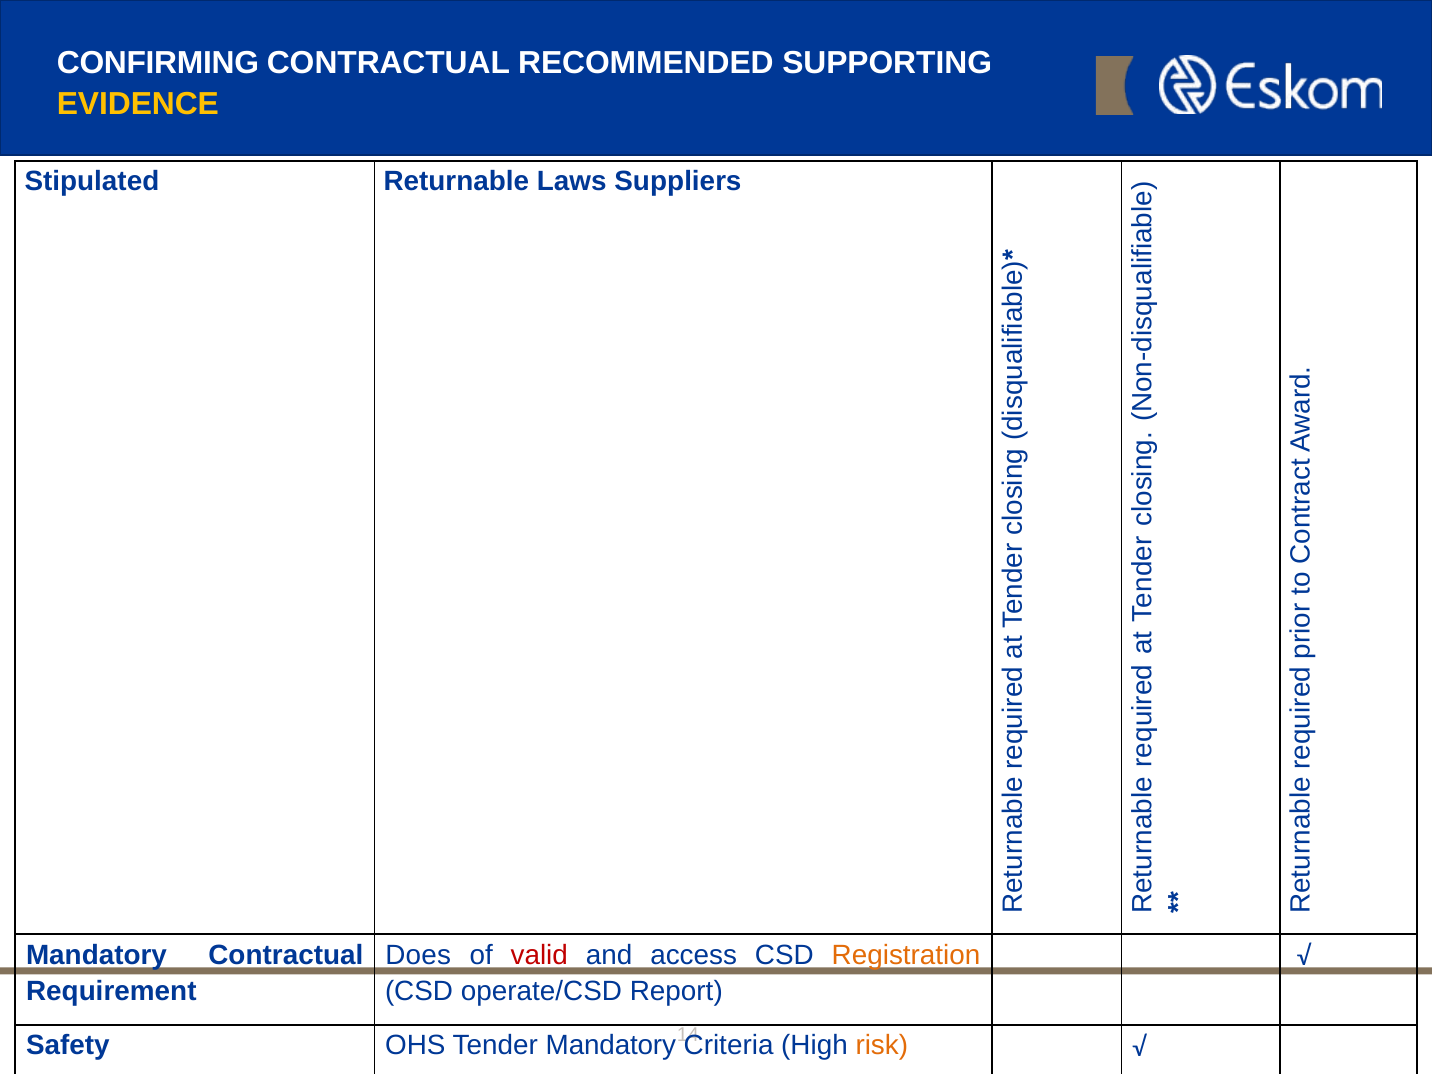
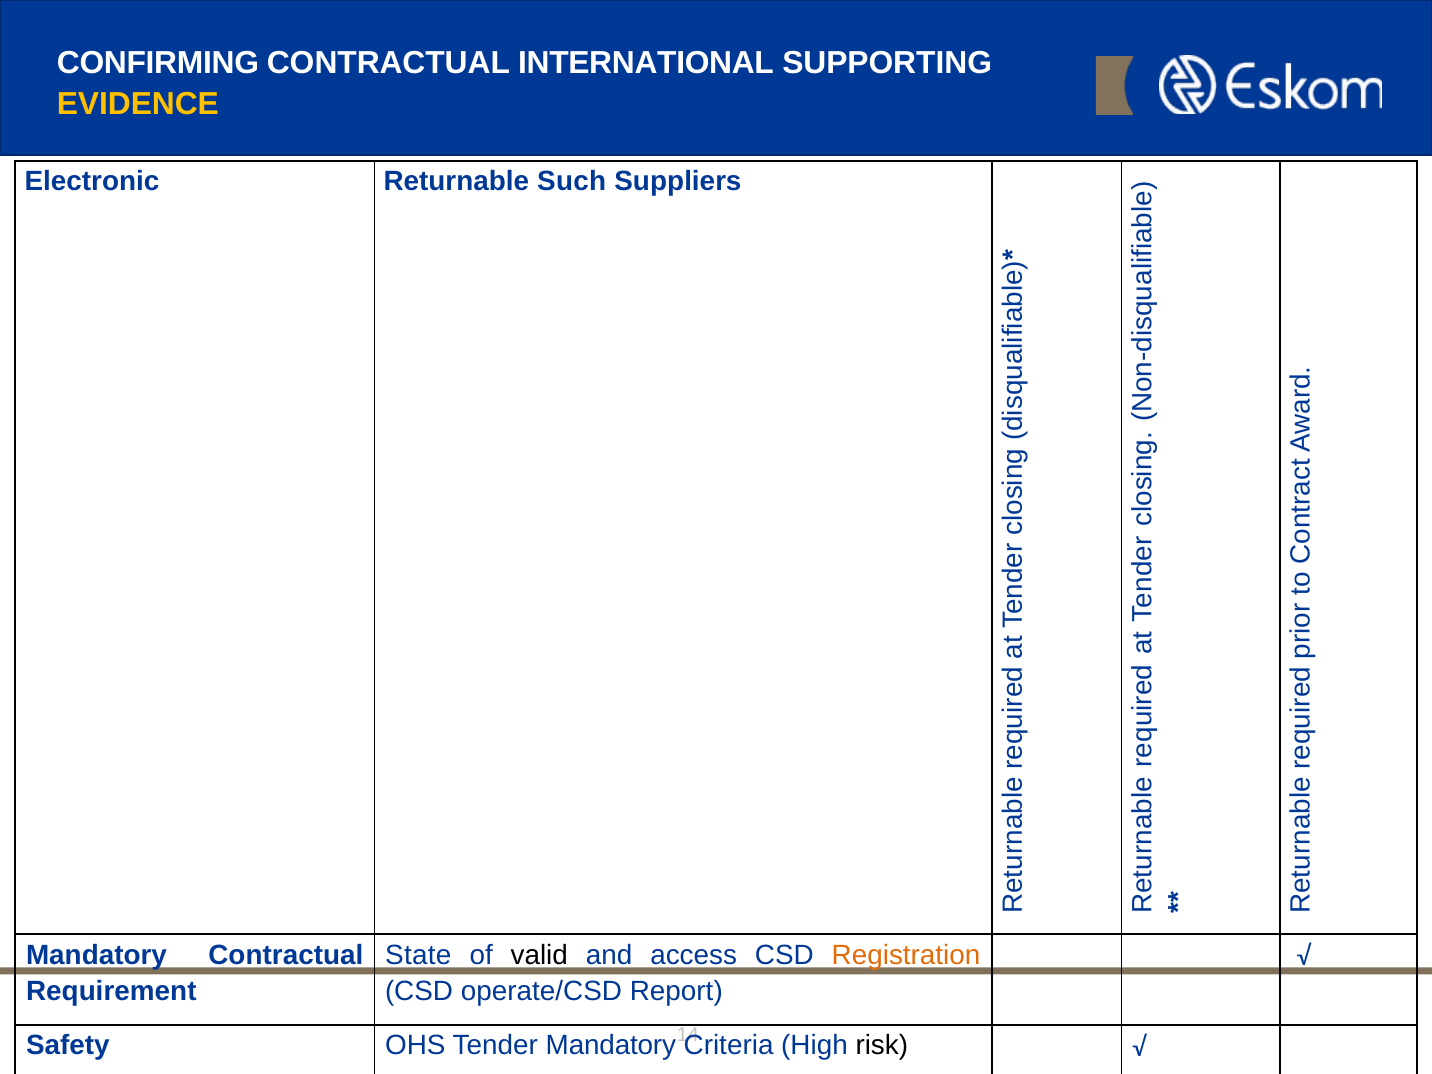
RECOMMENDED: RECOMMENDED -> INTERNATIONAL
Stipulated: Stipulated -> Electronic
Laws: Laws -> Such
Does: Does -> State
valid colour: red -> black
risk colour: orange -> black
